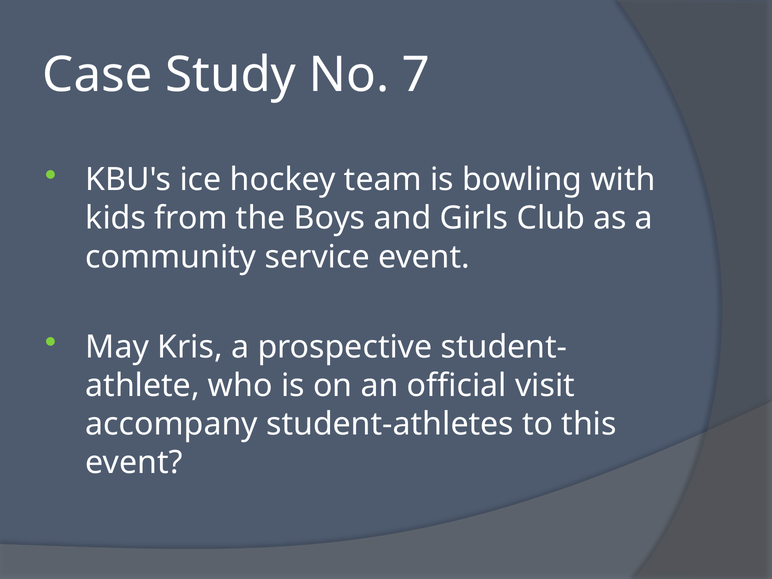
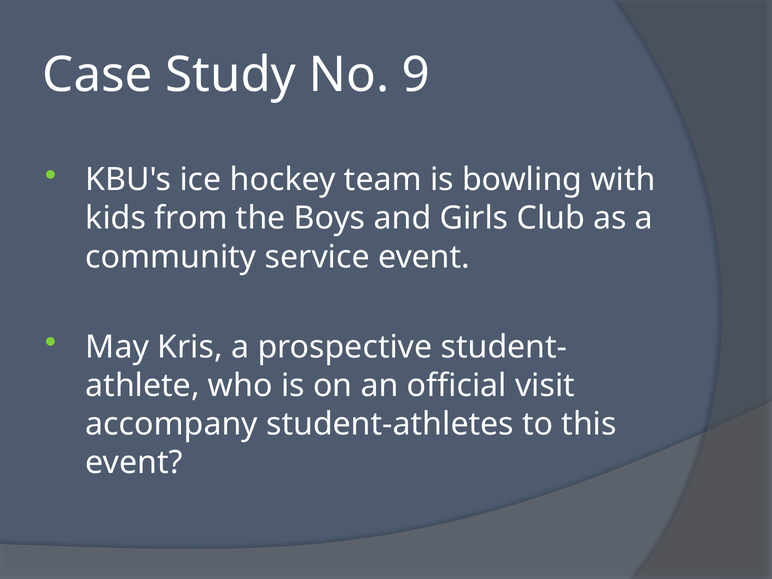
7: 7 -> 9
